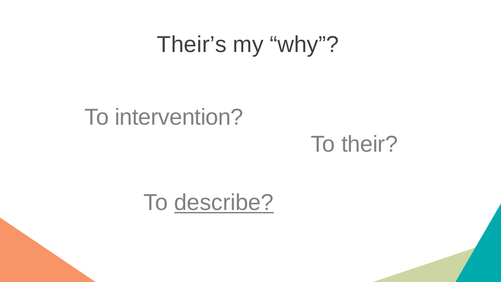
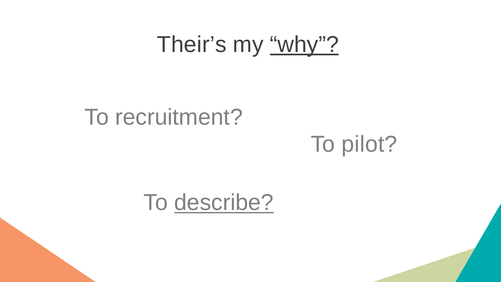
why underline: none -> present
intervention: intervention -> recruitment
their: their -> pilot
